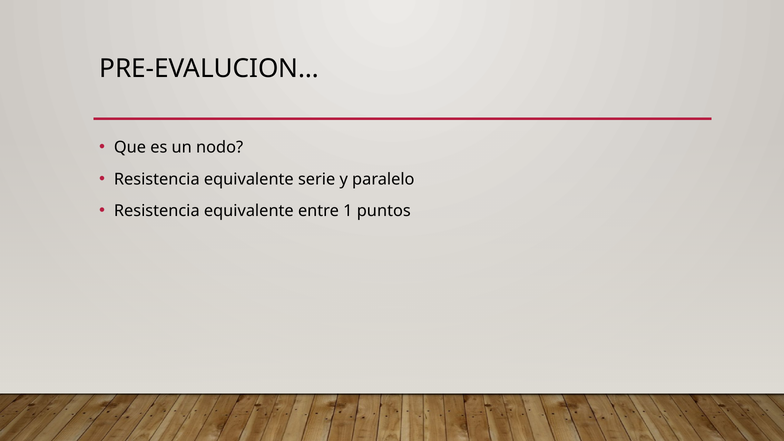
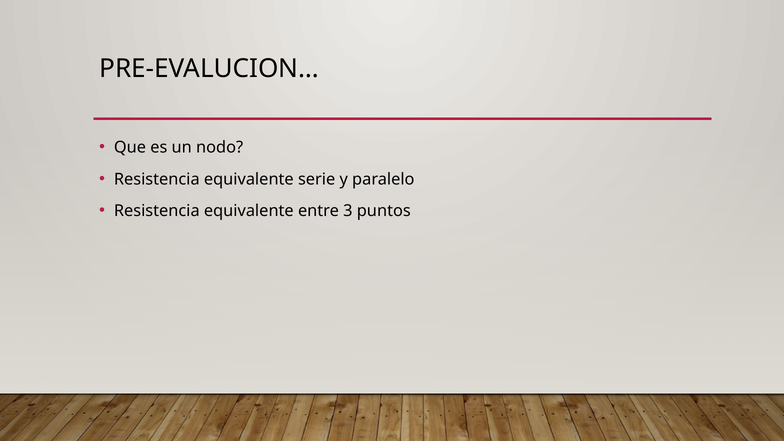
1: 1 -> 3
